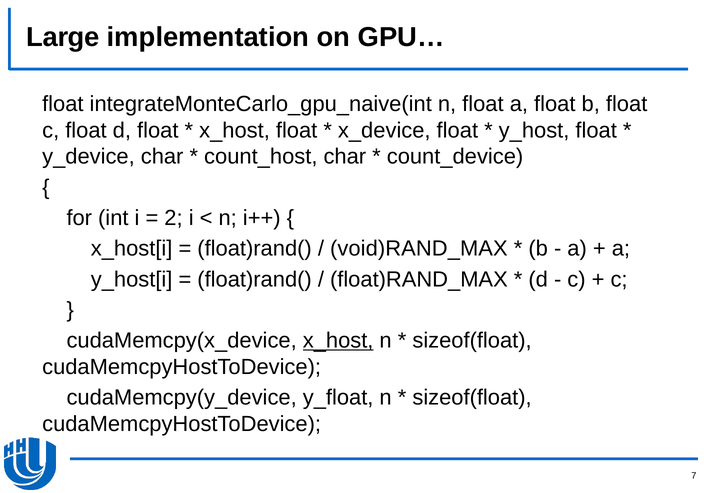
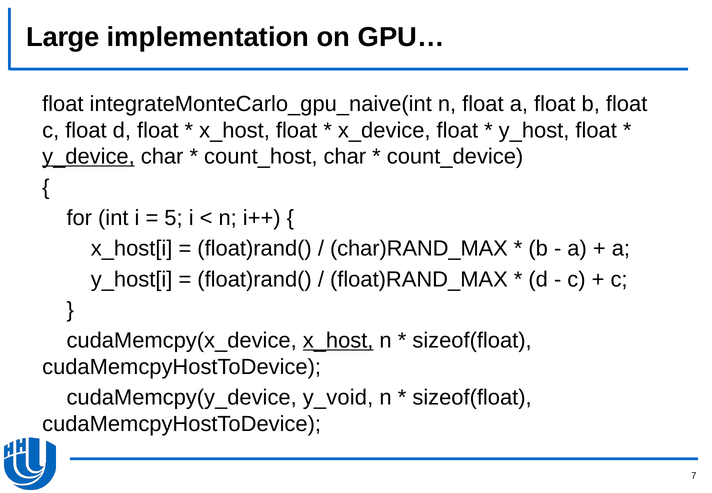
y_device underline: none -> present
2: 2 -> 5
void)RAND_MAX: void)RAND_MAX -> char)RAND_MAX
y_float: y_float -> y_void
